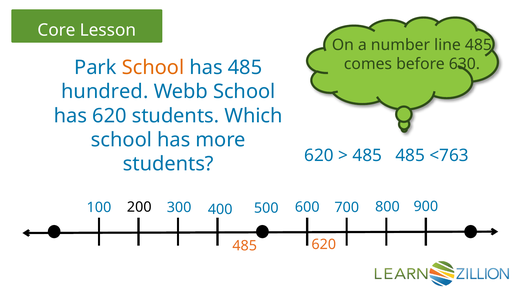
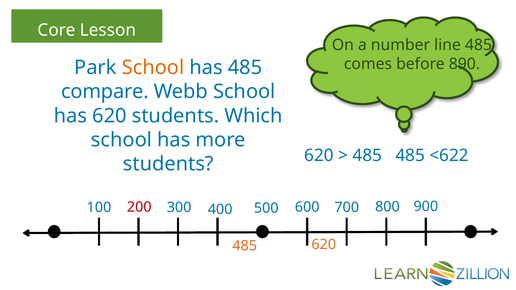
630: 630 -> 890
hundred: hundred -> compare
<763: <763 -> <622
200 colour: black -> red
